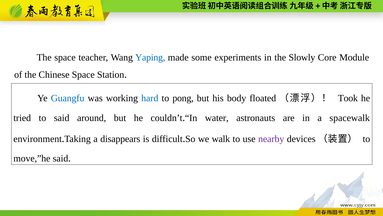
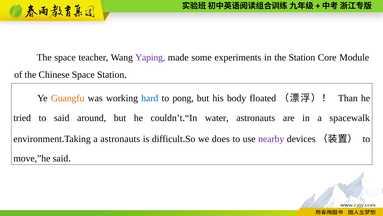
Yaping colour: blue -> purple
the Slowly: Slowly -> Station
Guangfu colour: blue -> orange
Took: Took -> Than
a disappears: disappears -> astronauts
walk: walk -> does
